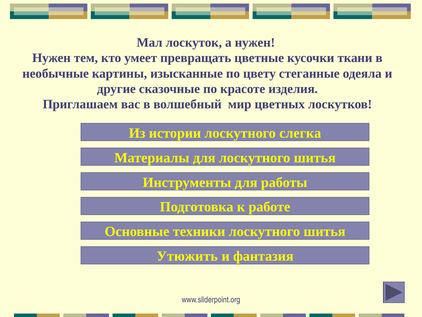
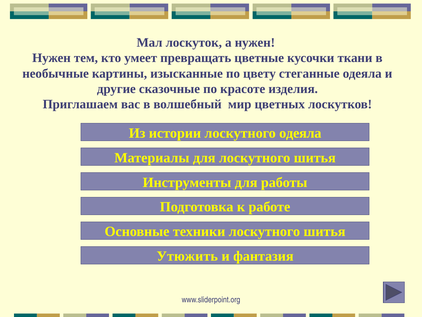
лоскутного слегка: слегка -> одеяла
